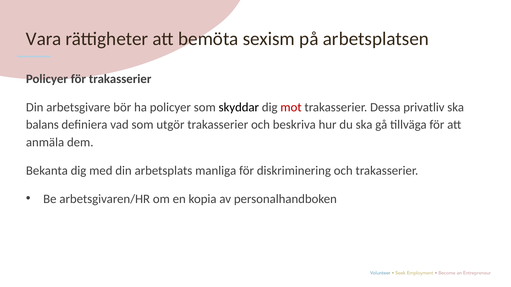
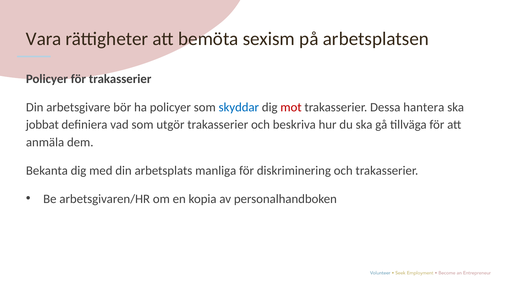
skyddar colour: black -> blue
privatliv: privatliv -> hantera
balans: balans -> jobbat
